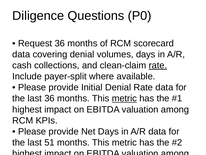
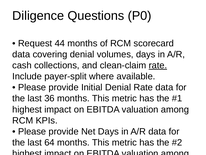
Request 36: 36 -> 44
metric at (124, 98) underline: present -> none
51: 51 -> 64
